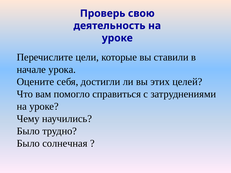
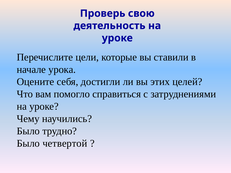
солнечная: солнечная -> четвертой
